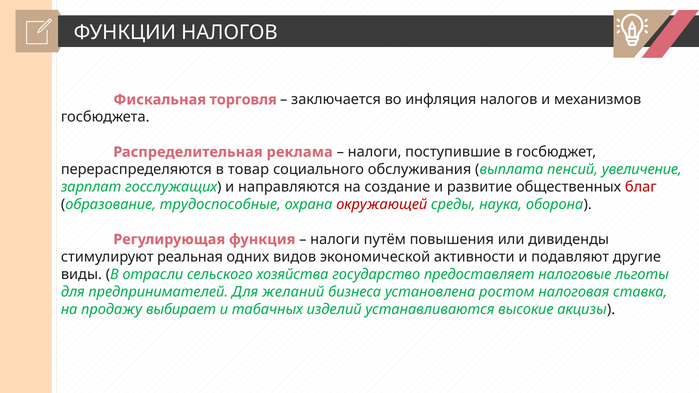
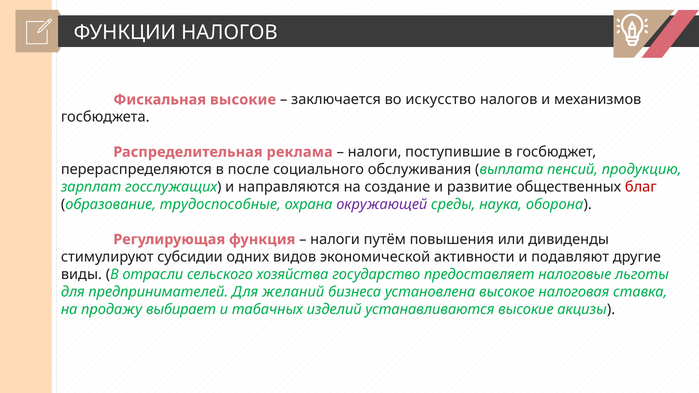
Фискальная торговля: торговля -> высокие
инфляция: инфляция -> искусство
товар: товар -> после
увеличение: увеличение -> продукцию
окружающей colour: red -> purple
реальная: реальная -> субсидии
ростом: ростом -> высокое
